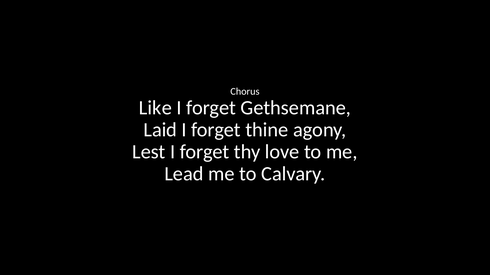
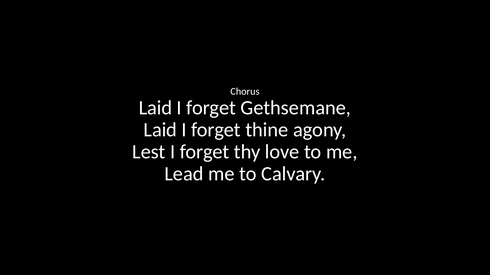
Like at (155, 108): Like -> Laid
